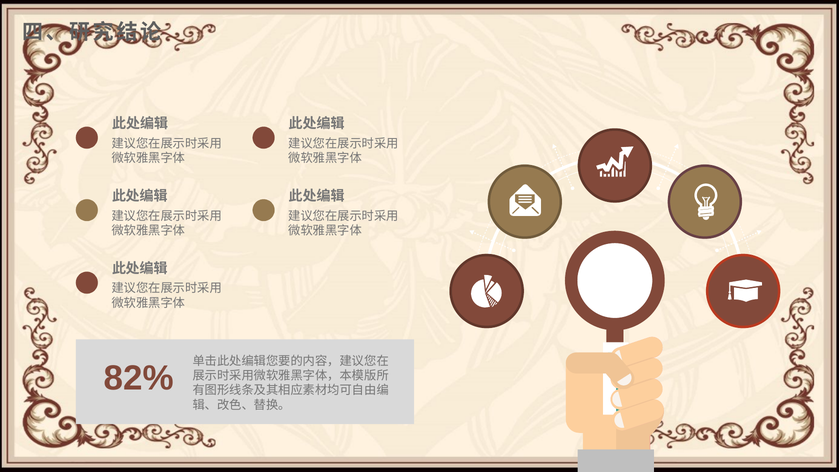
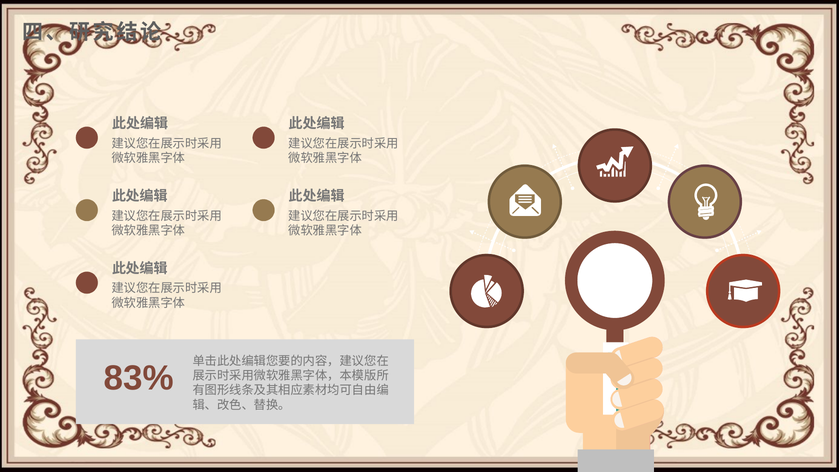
82%: 82% -> 83%
